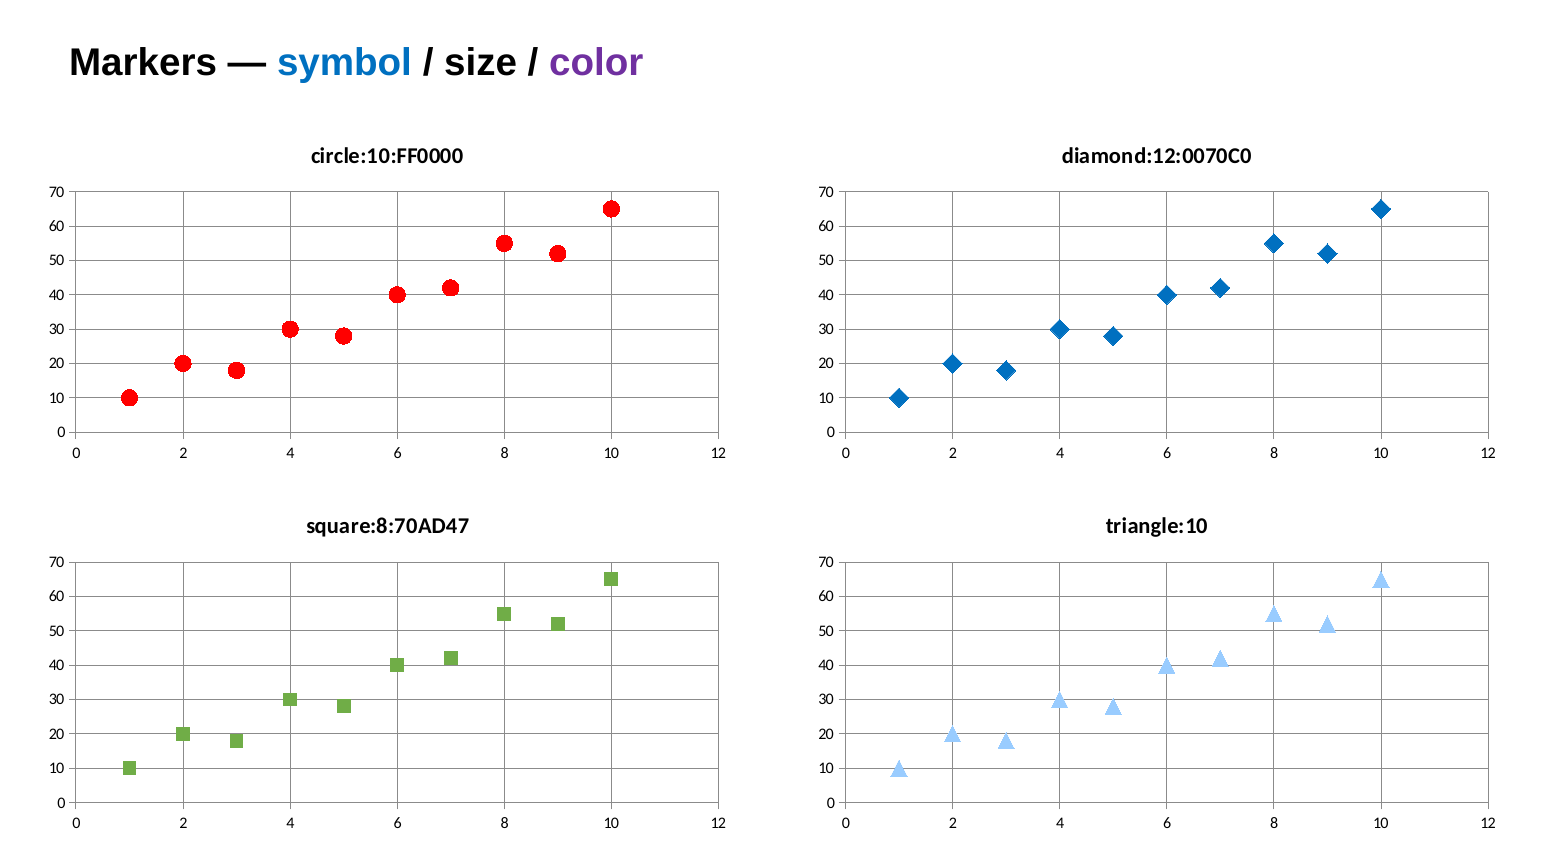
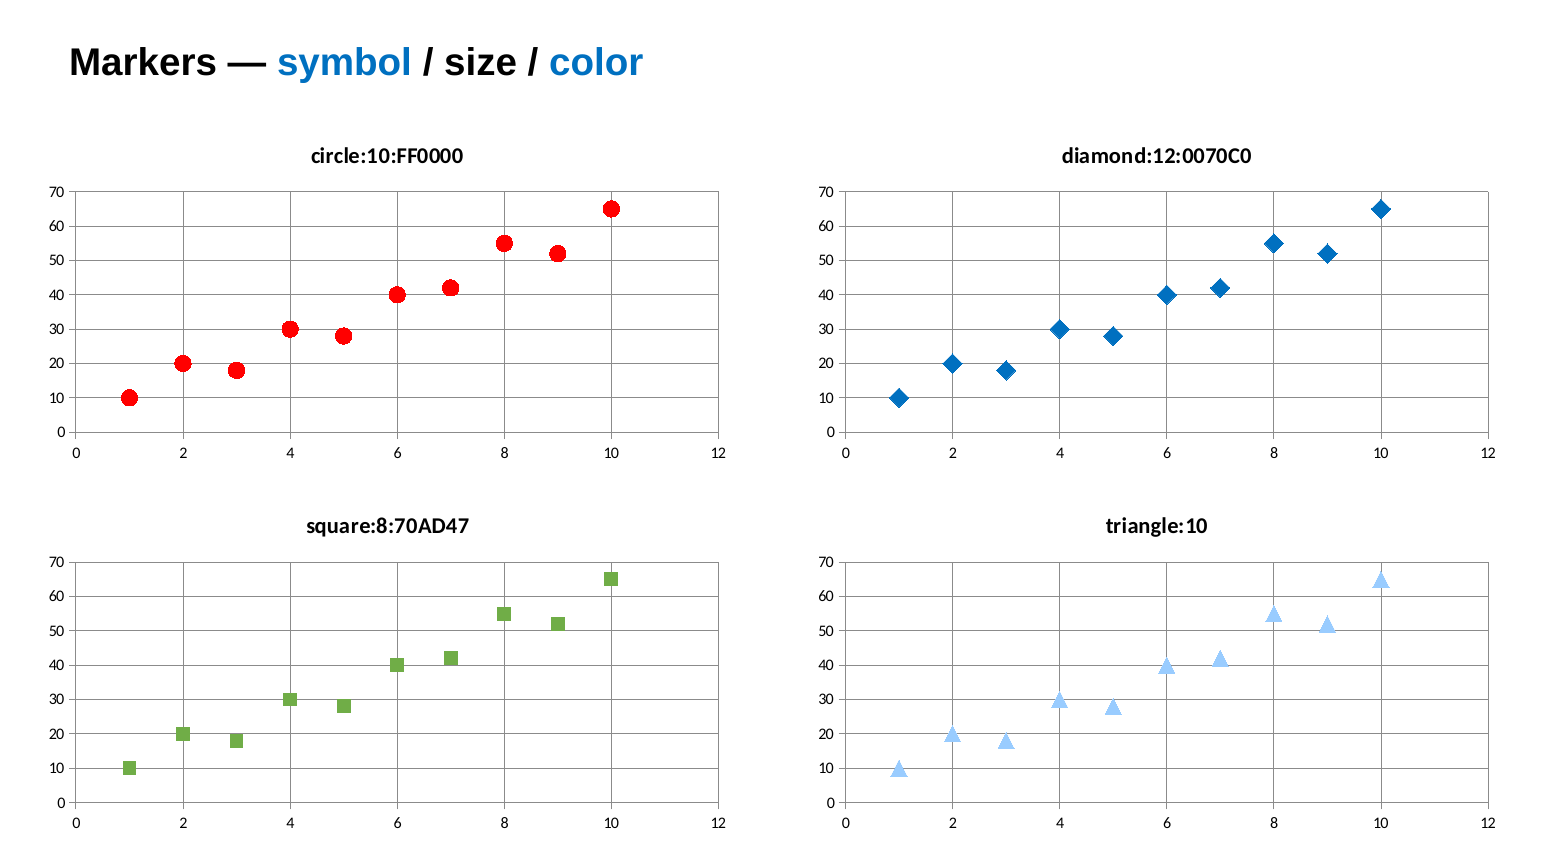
color colour: purple -> blue
